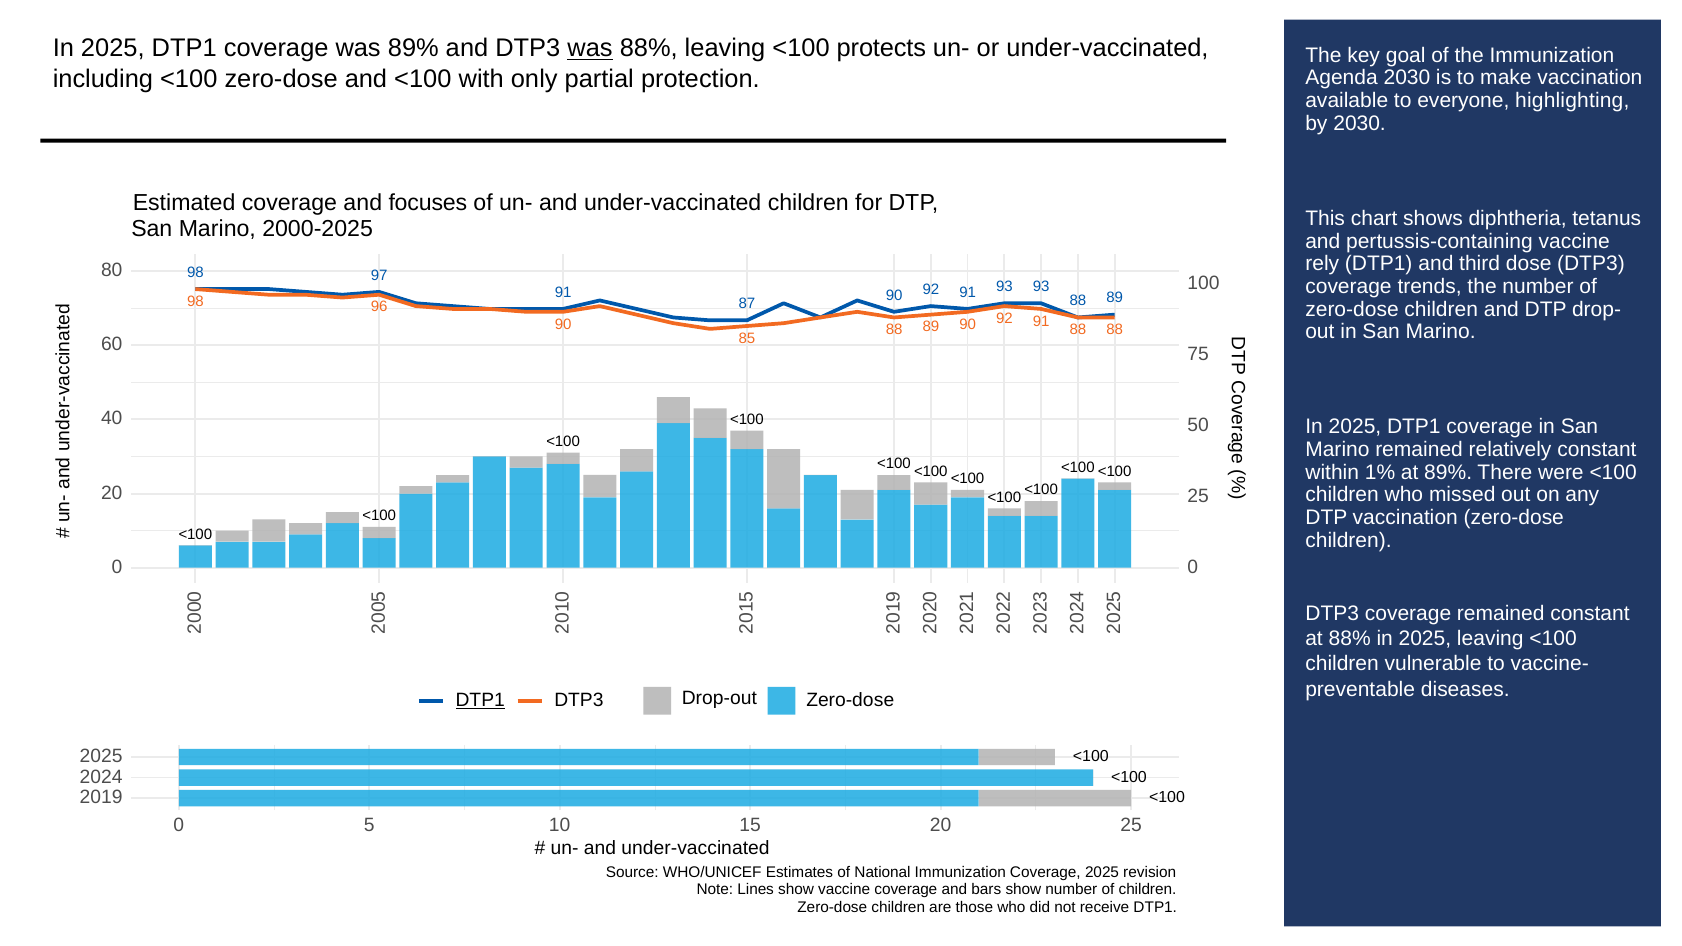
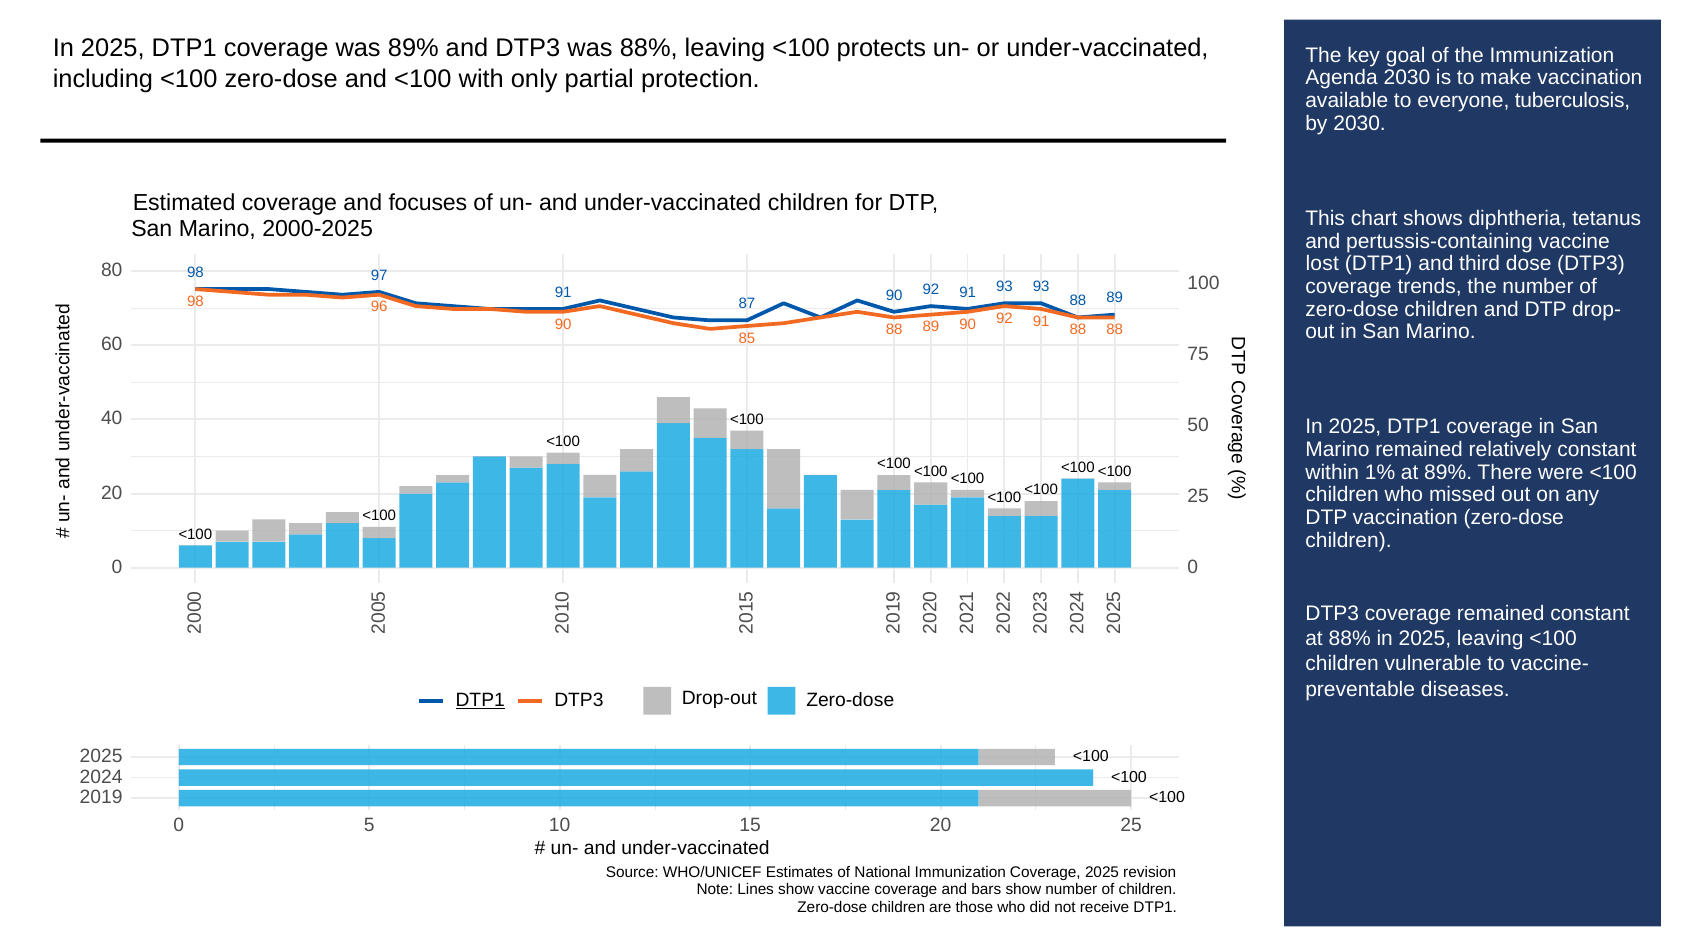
was at (590, 48) underline: present -> none
highlighting: highlighting -> tuberculosis
rely: rely -> lost
